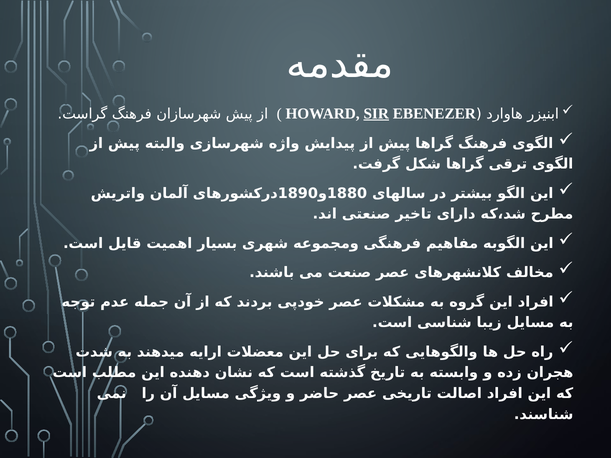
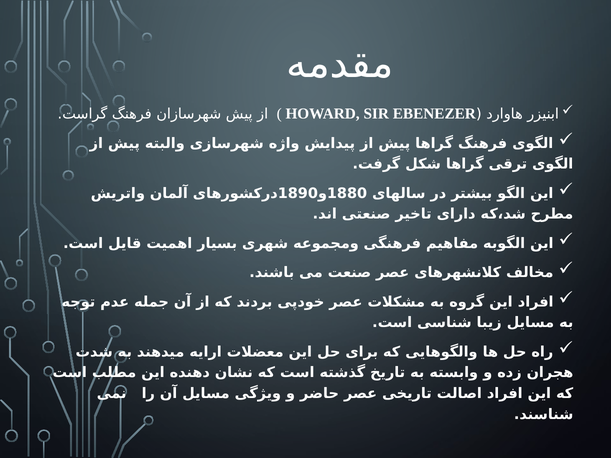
SIR underline: present -> none
